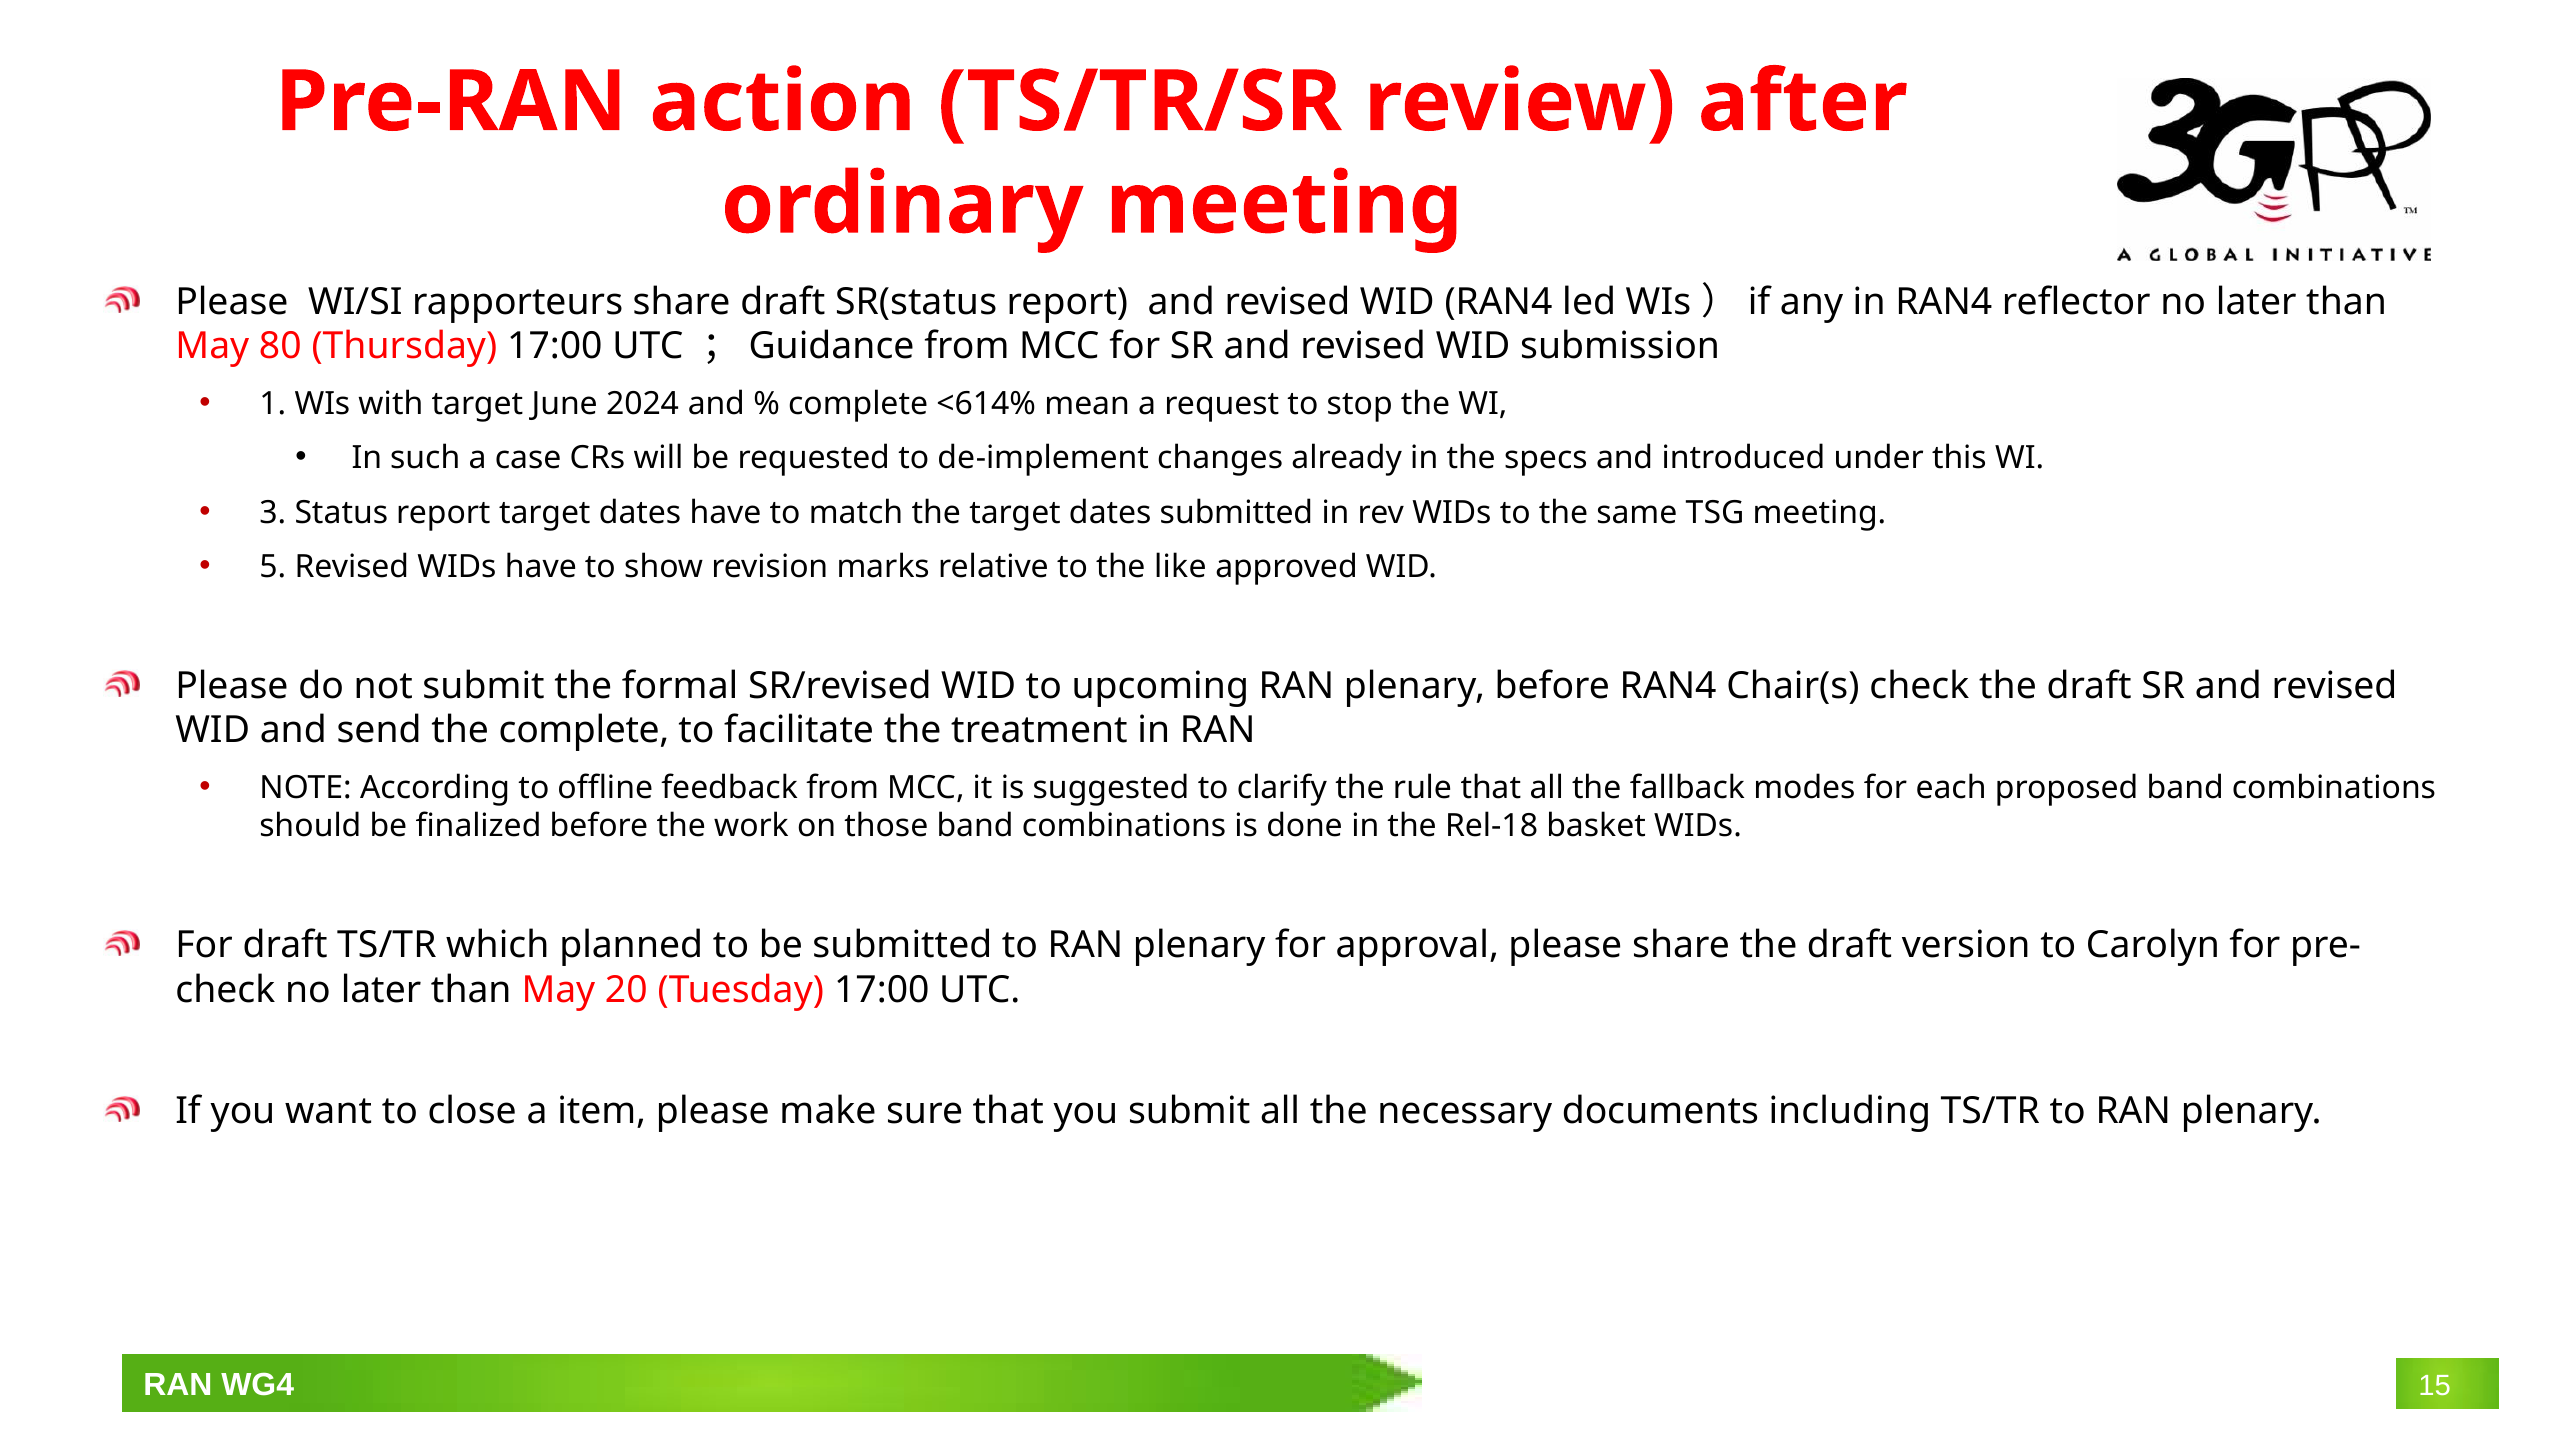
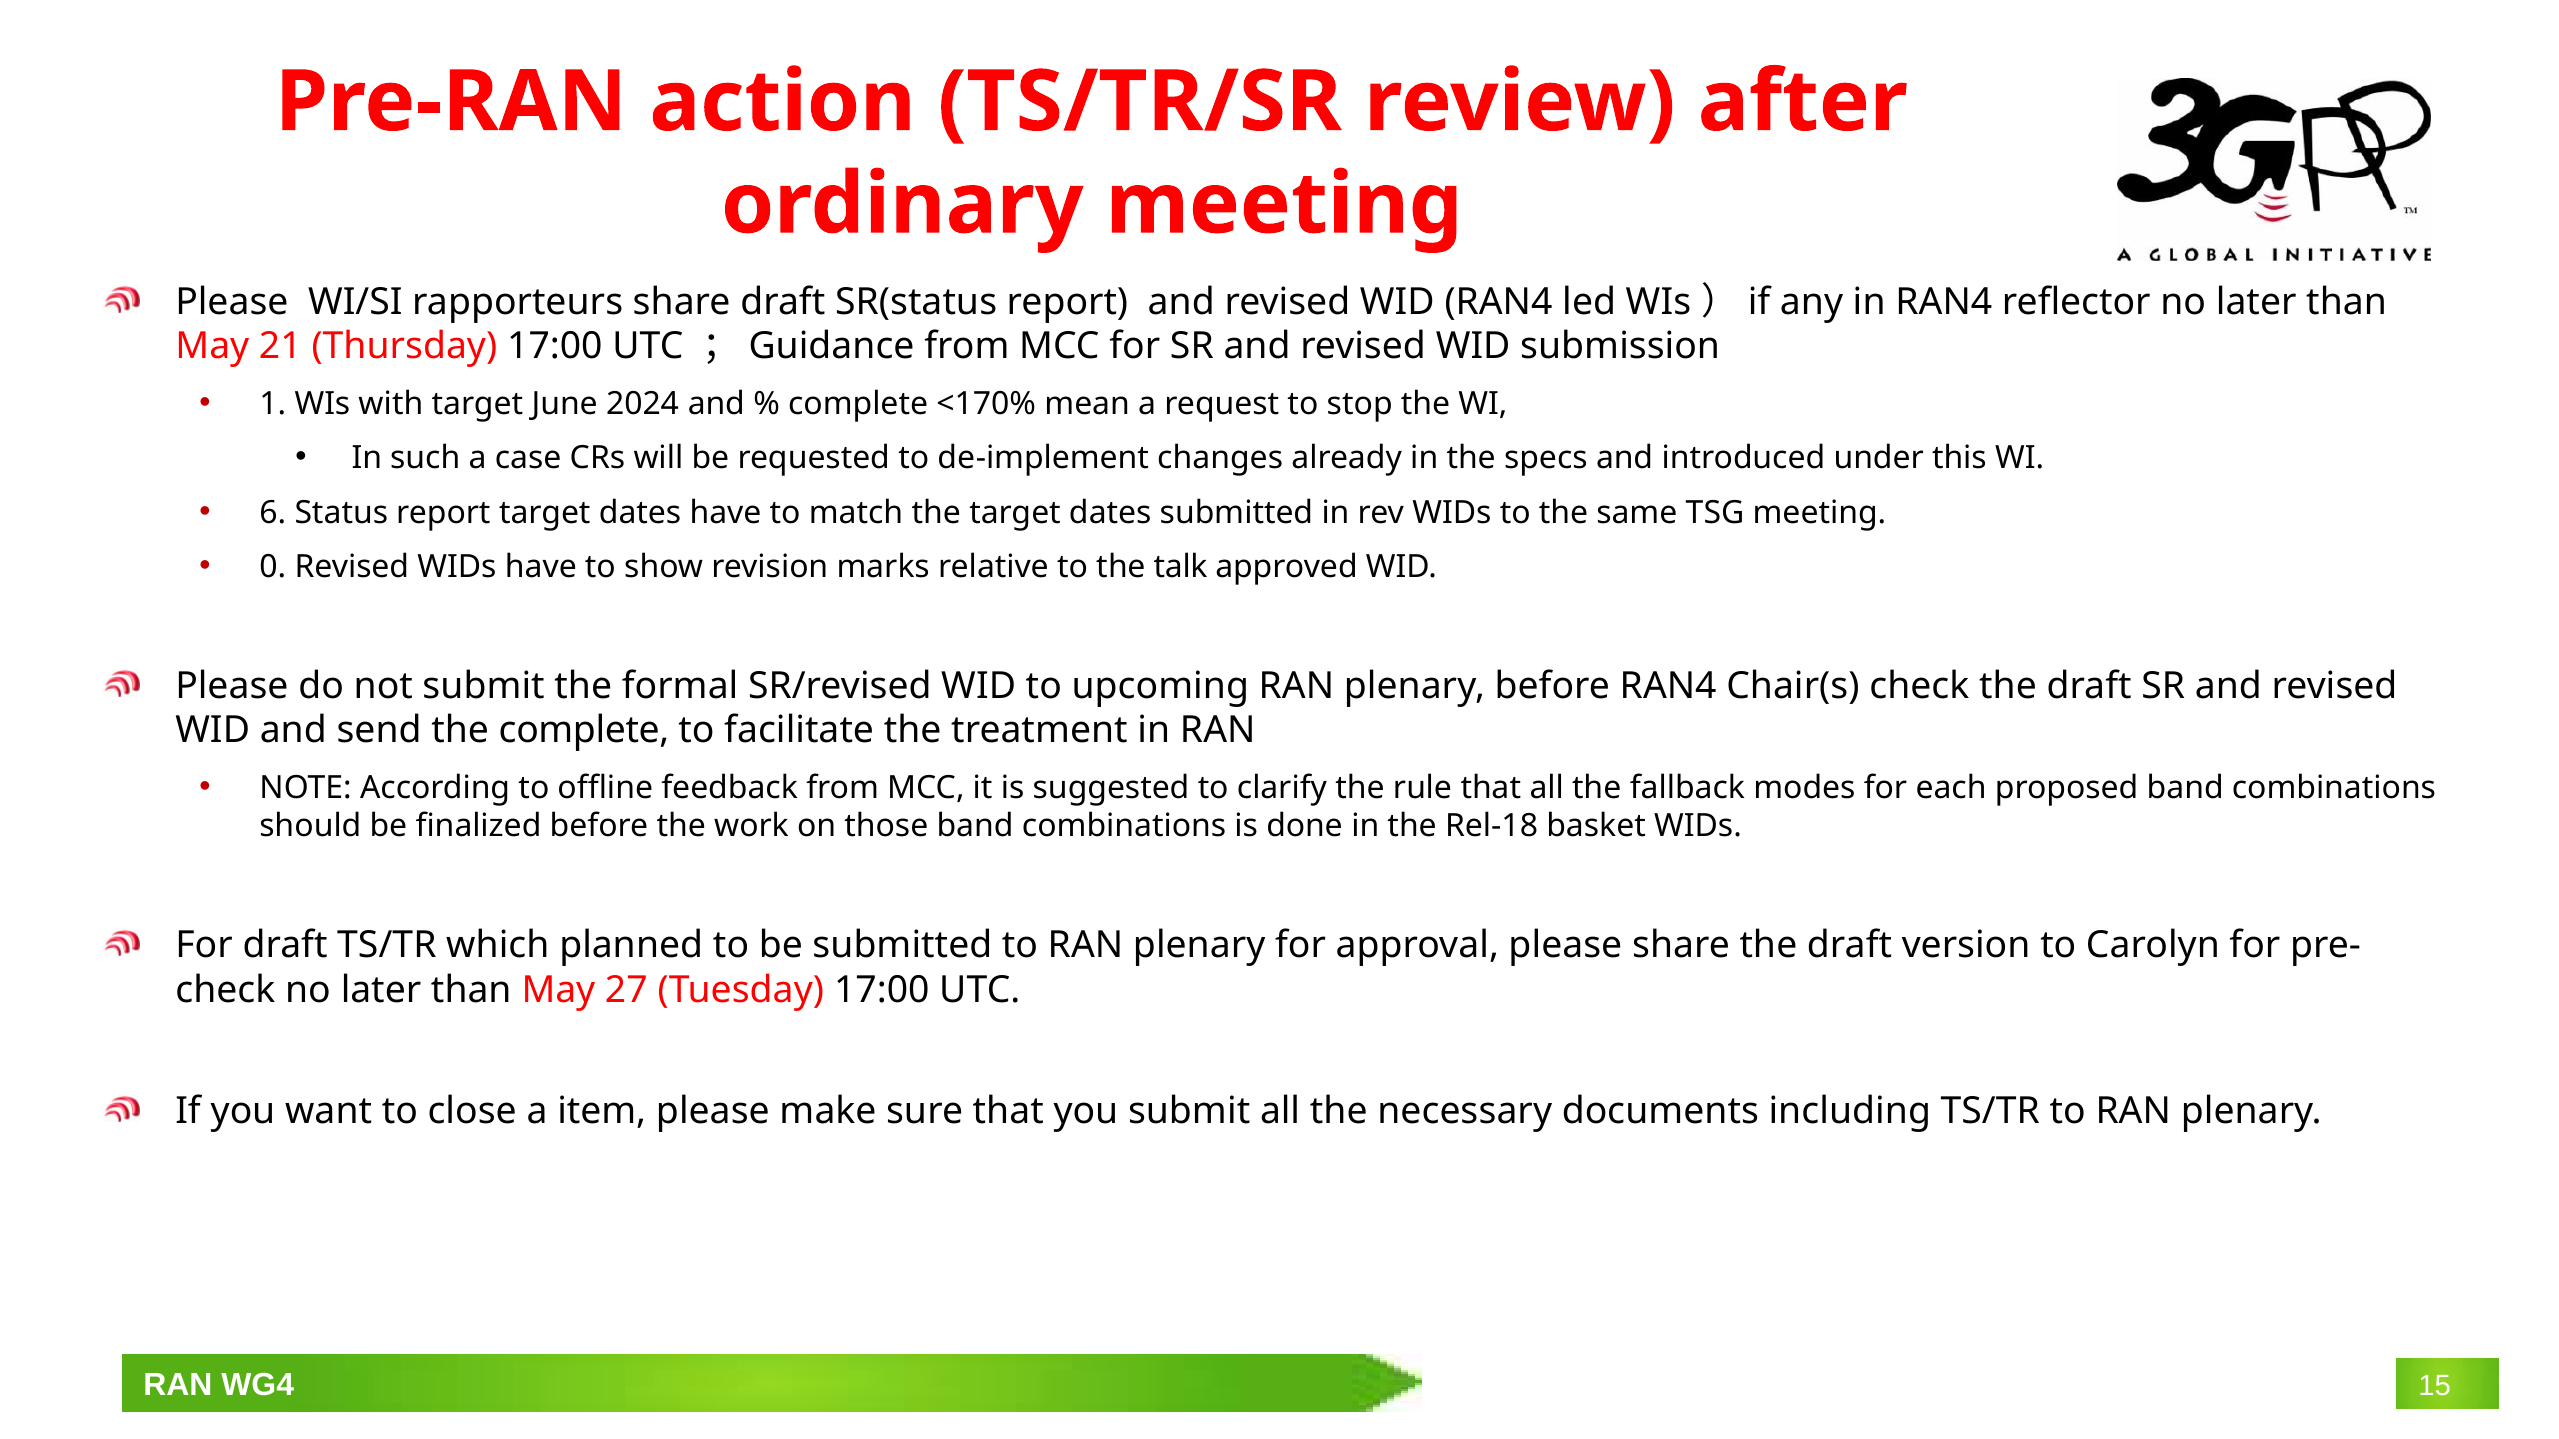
80: 80 -> 21
<614%: <614% -> <170%
3: 3 -> 6
5: 5 -> 0
like: like -> talk
20: 20 -> 27
